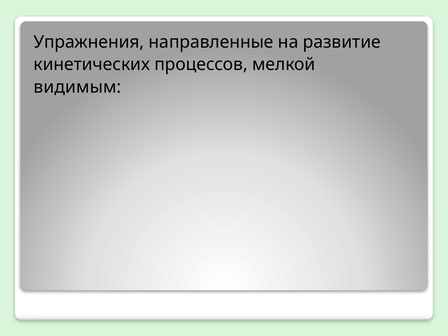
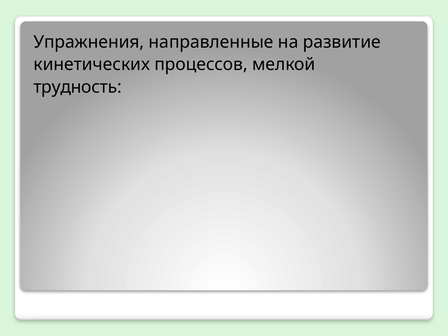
видимым: видимым -> трудность
